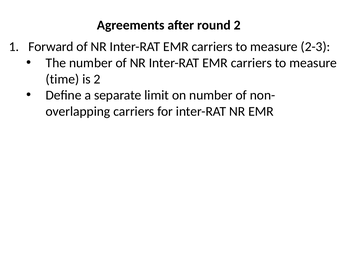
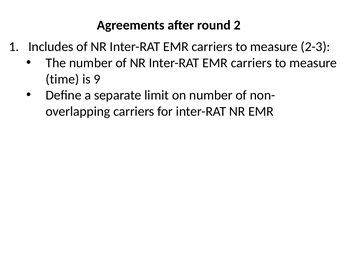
Forward: Forward -> Includes
is 2: 2 -> 9
